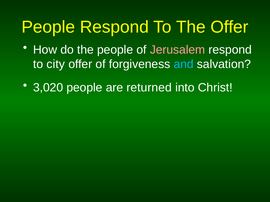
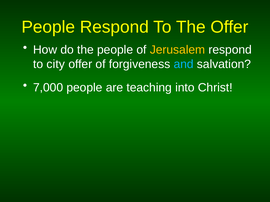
Jerusalem colour: pink -> yellow
3,020: 3,020 -> 7,000
returned: returned -> teaching
